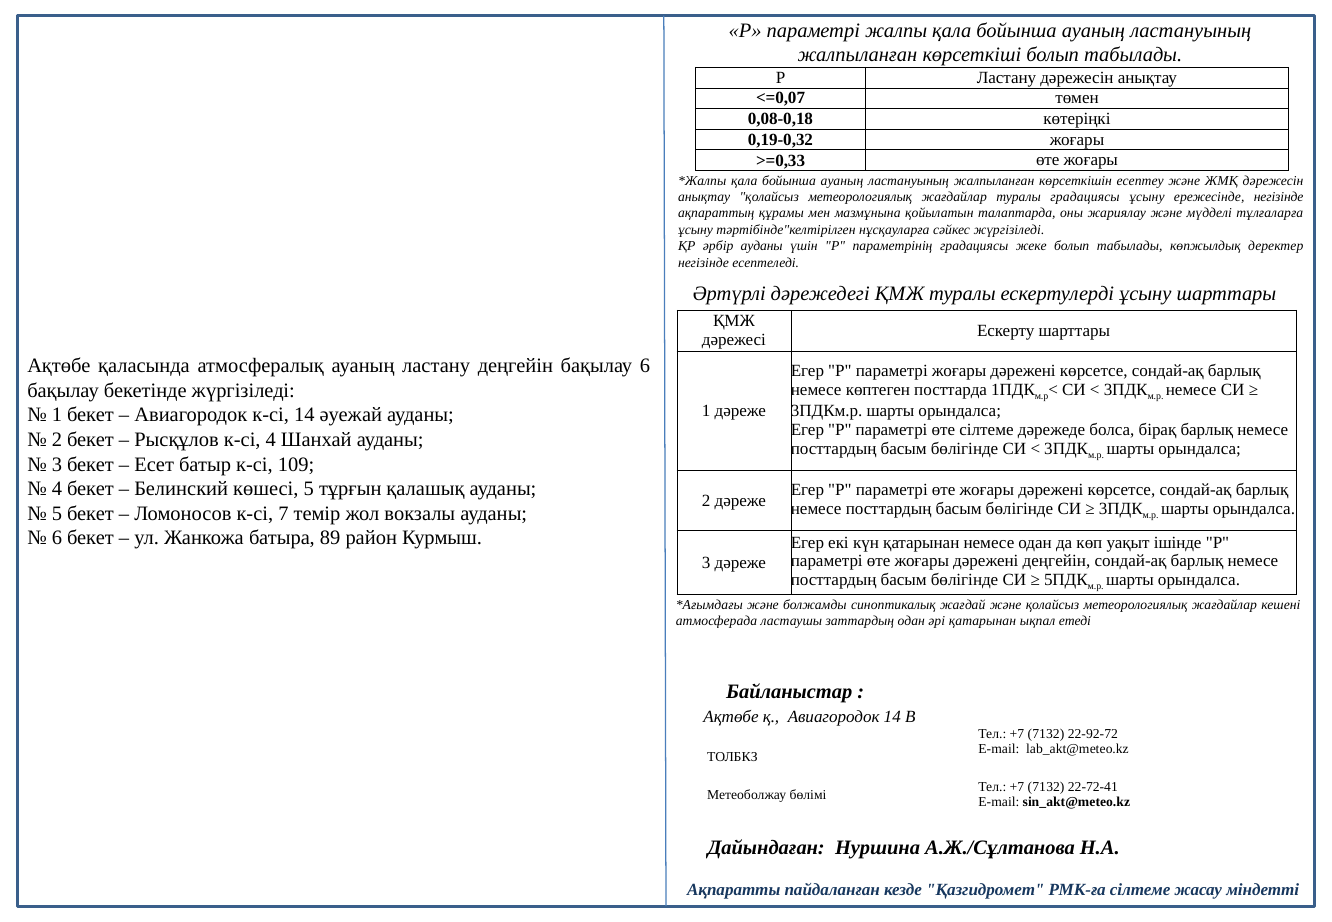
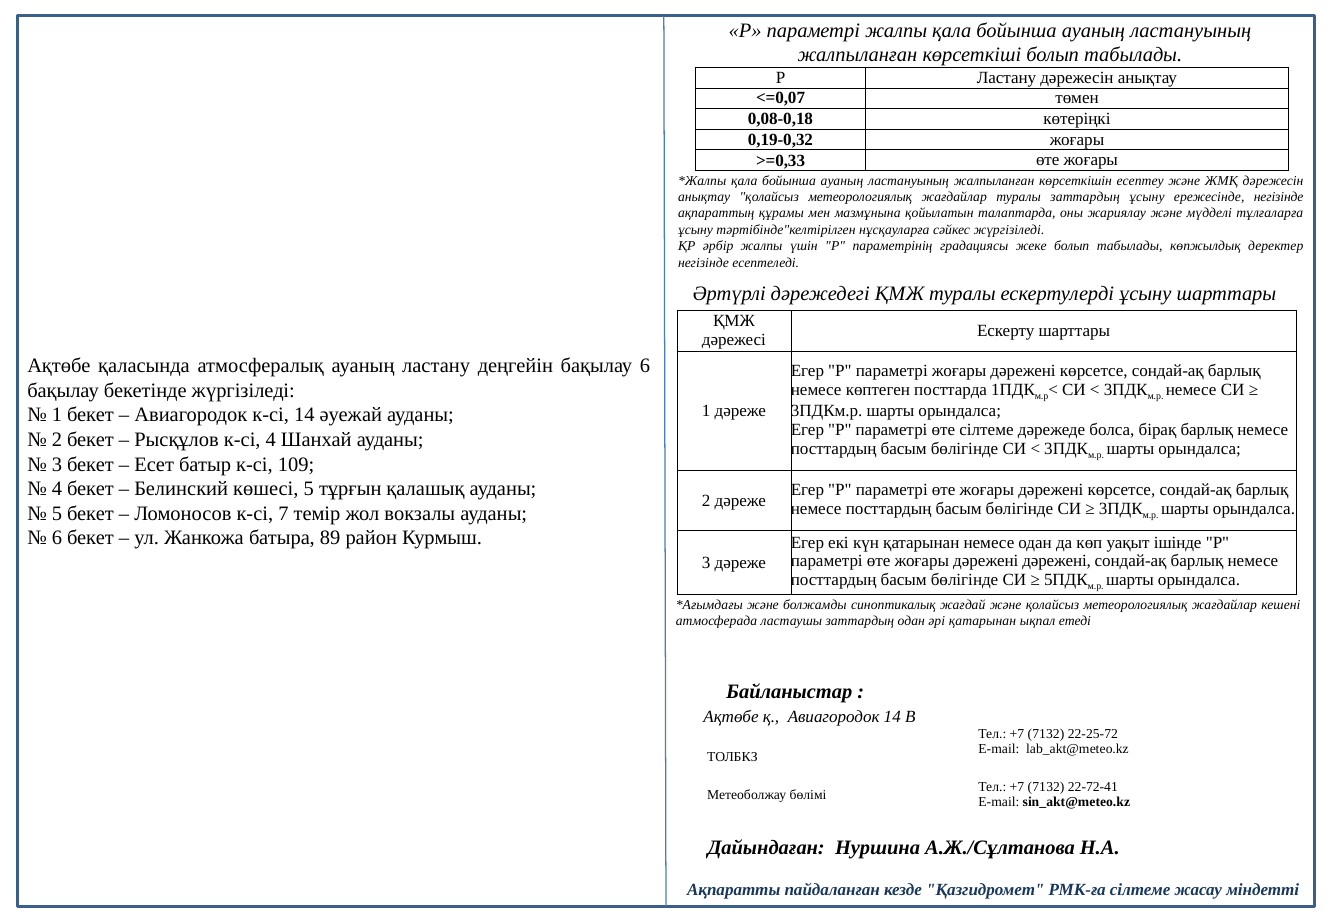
туралы градациясы: градациясы -> заттардың
әрбір ауданы: ауданы -> жалпы
дәрежені деңгейін: деңгейін -> дәрежені
22-92-72: 22-92-72 -> 22-25-72
